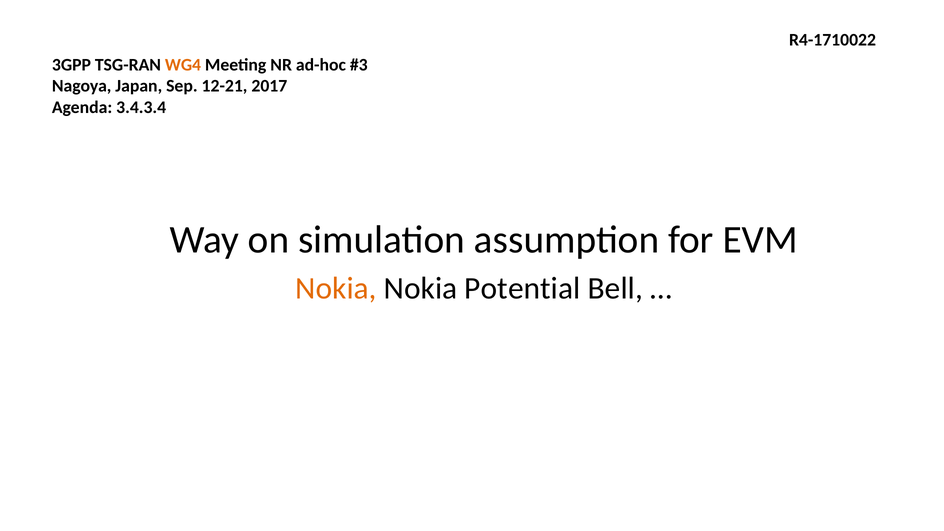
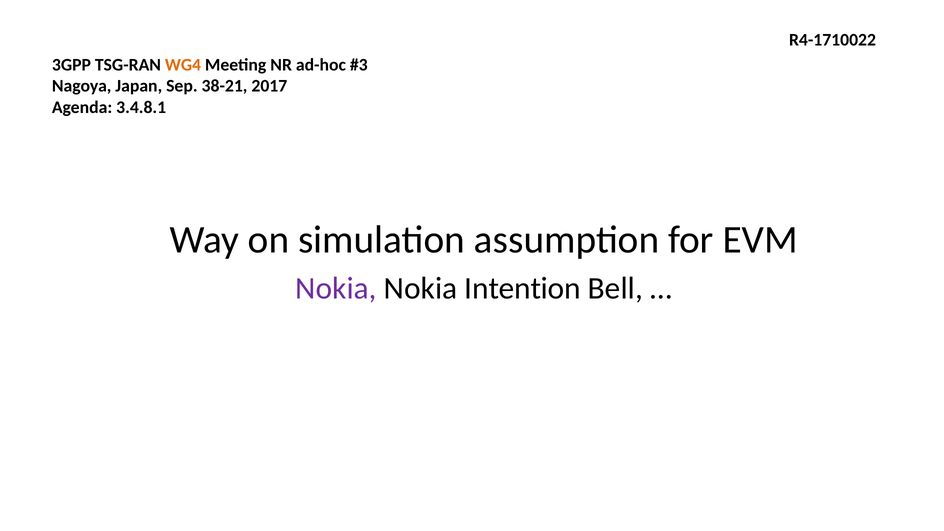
12-21: 12-21 -> 38-21
3.4.3.4: 3.4.3.4 -> 3.4.8.1
Nokia at (336, 288) colour: orange -> purple
Potential: Potential -> Intention
